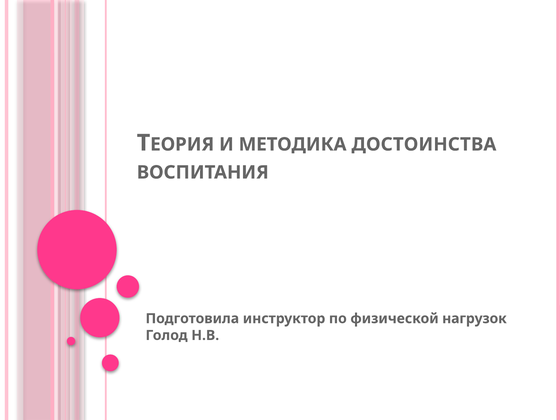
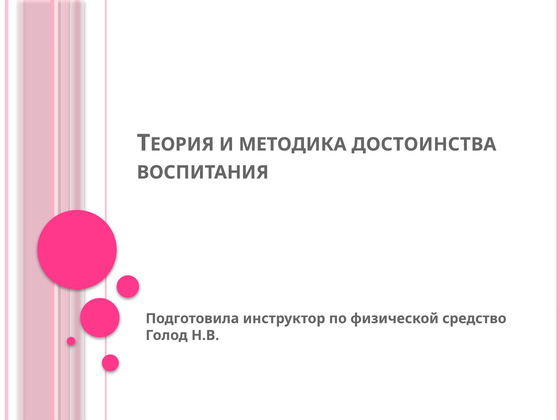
нагрузок: нагрузок -> средство
